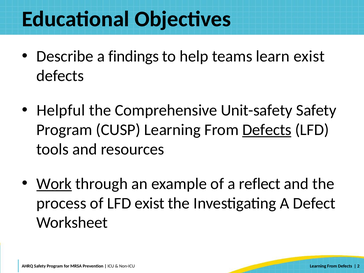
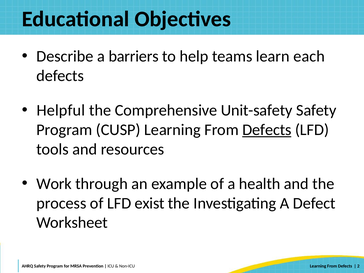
findings: findings -> barriers
learn exist: exist -> each
Work underline: present -> none
reflect: reflect -> health
